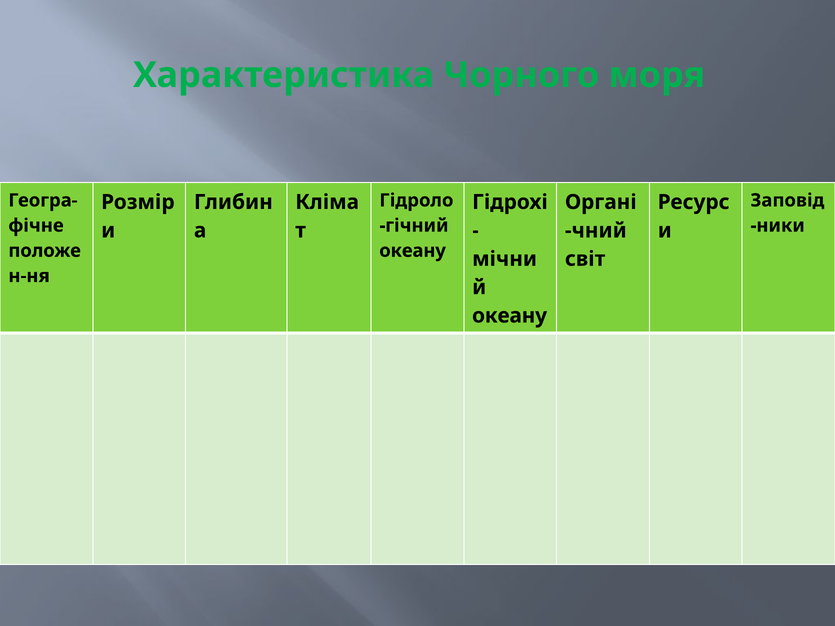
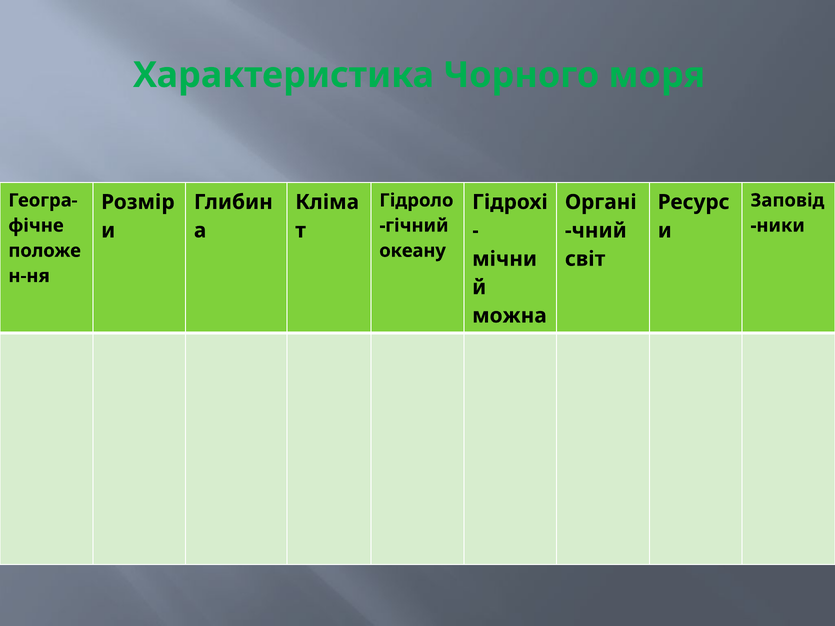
океану at (510, 316): океану -> можна
